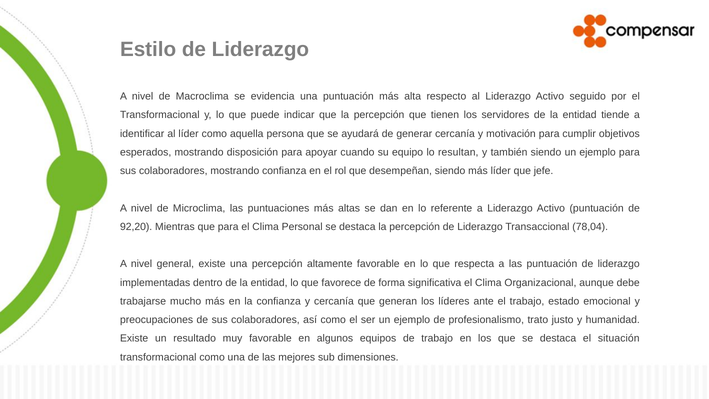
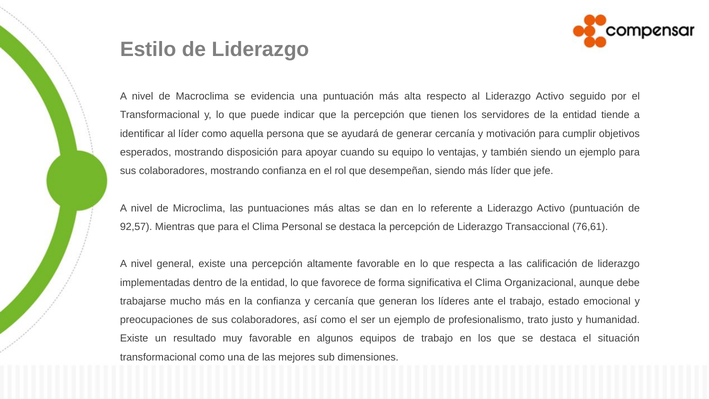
resultan: resultan -> ventajas
92,20: 92,20 -> 92,57
78,04: 78,04 -> 76,61
las puntuación: puntuación -> calificación
